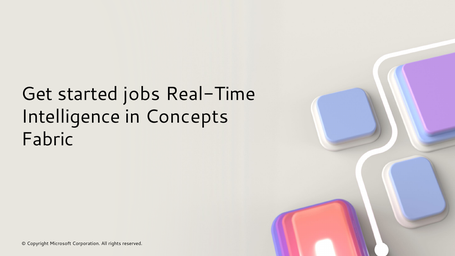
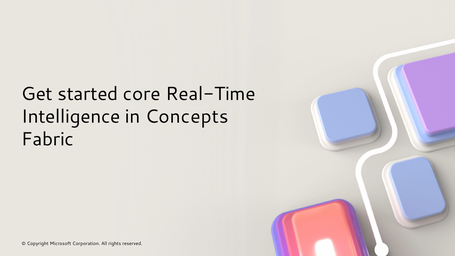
jobs: jobs -> core
